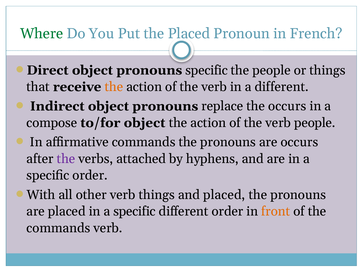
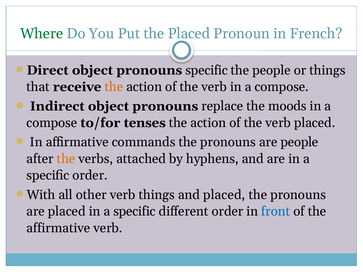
verb in a different: different -> compose
the occurs: occurs -> moods
to/for object: object -> tenses
verb people: people -> placed
are occurs: occurs -> people
the at (66, 159) colour: purple -> orange
front colour: orange -> blue
commands at (58, 228): commands -> affirmative
